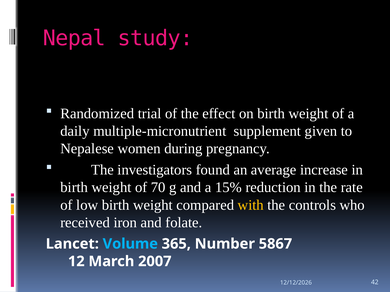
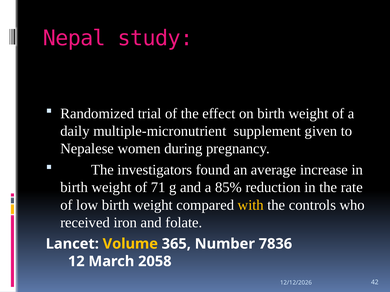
70: 70 -> 71
15%: 15% -> 85%
Volume colour: light blue -> yellow
5867: 5867 -> 7836
2007: 2007 -> 2058
